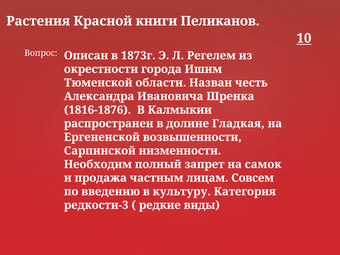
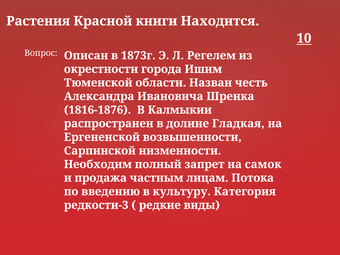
Пеликанов: Пеликанов -> Находится
Совсем: Совсем -> Потока
